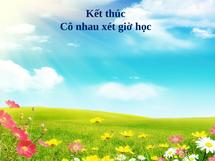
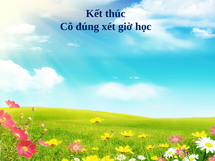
nhau: nhau -> đúng
